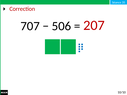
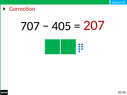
506: 506 -> 405
